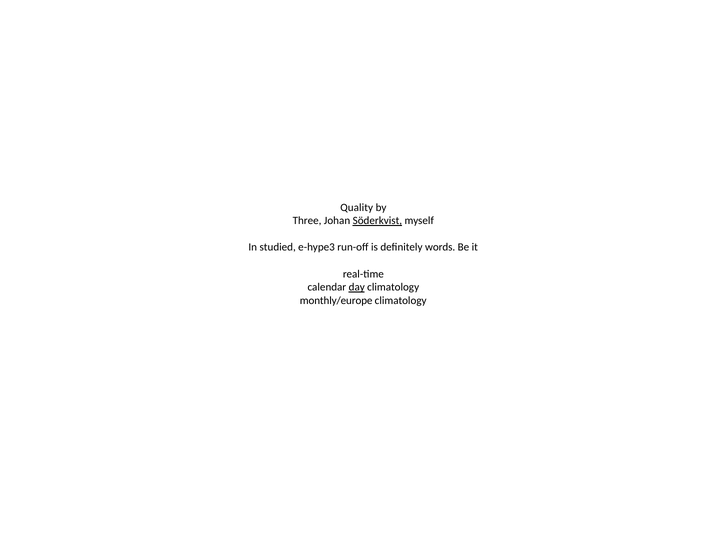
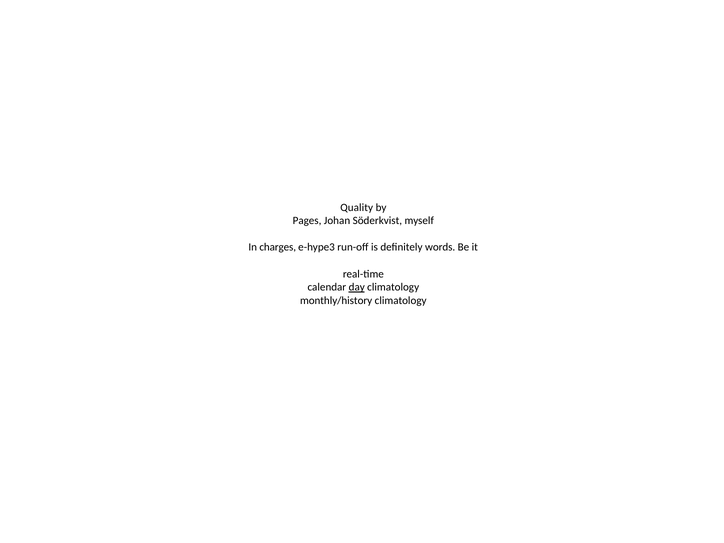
Three: Three -> Pages
Söderkvist underline: present -> none
studied: studied -> charges
monthly/europe: monthly/europe -> monthly/history
